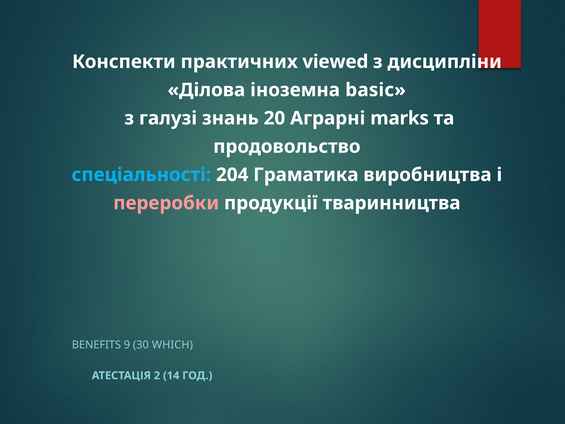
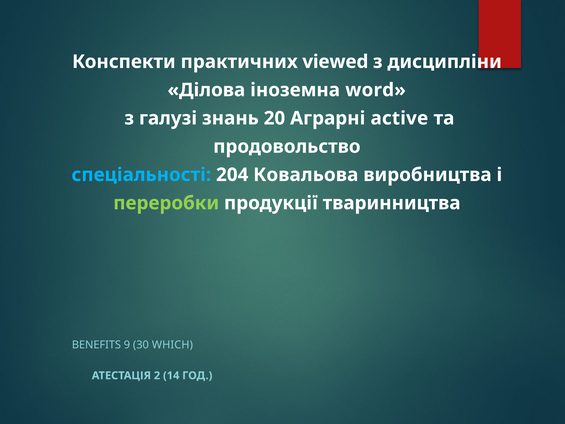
basic: basic -> word
marks: marks -> active
Граматика: Граматика -> Ковальова
переробки colour: pink -> light green
